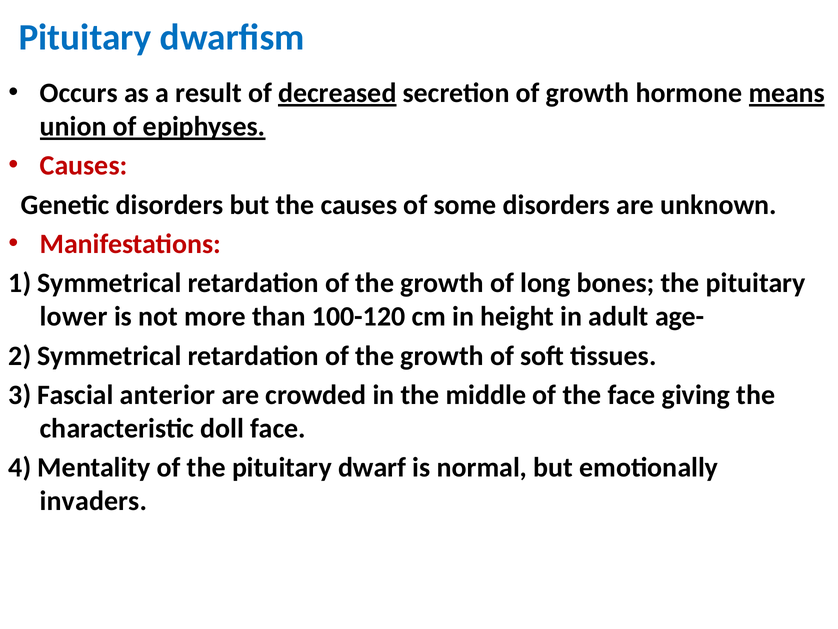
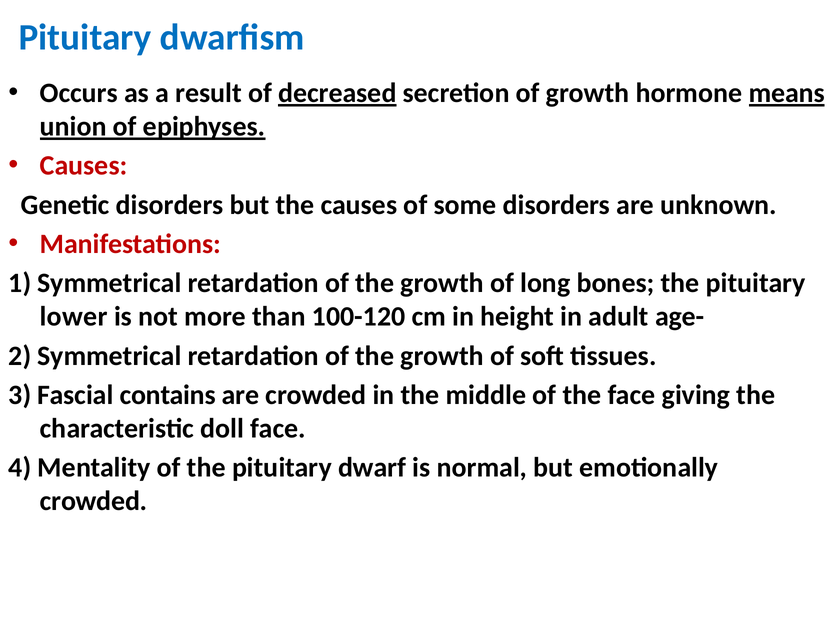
anterior: anterior -> contains
invaders at (93, 501): invaders -> crowded
